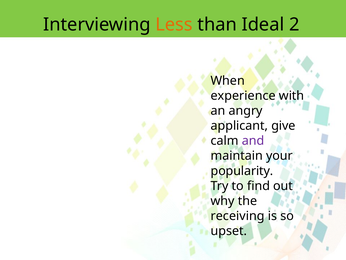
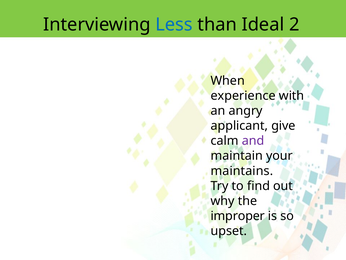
Less colour: orange -> blue
popularity: popularity -> maintains
receiving: receiving -> improper
